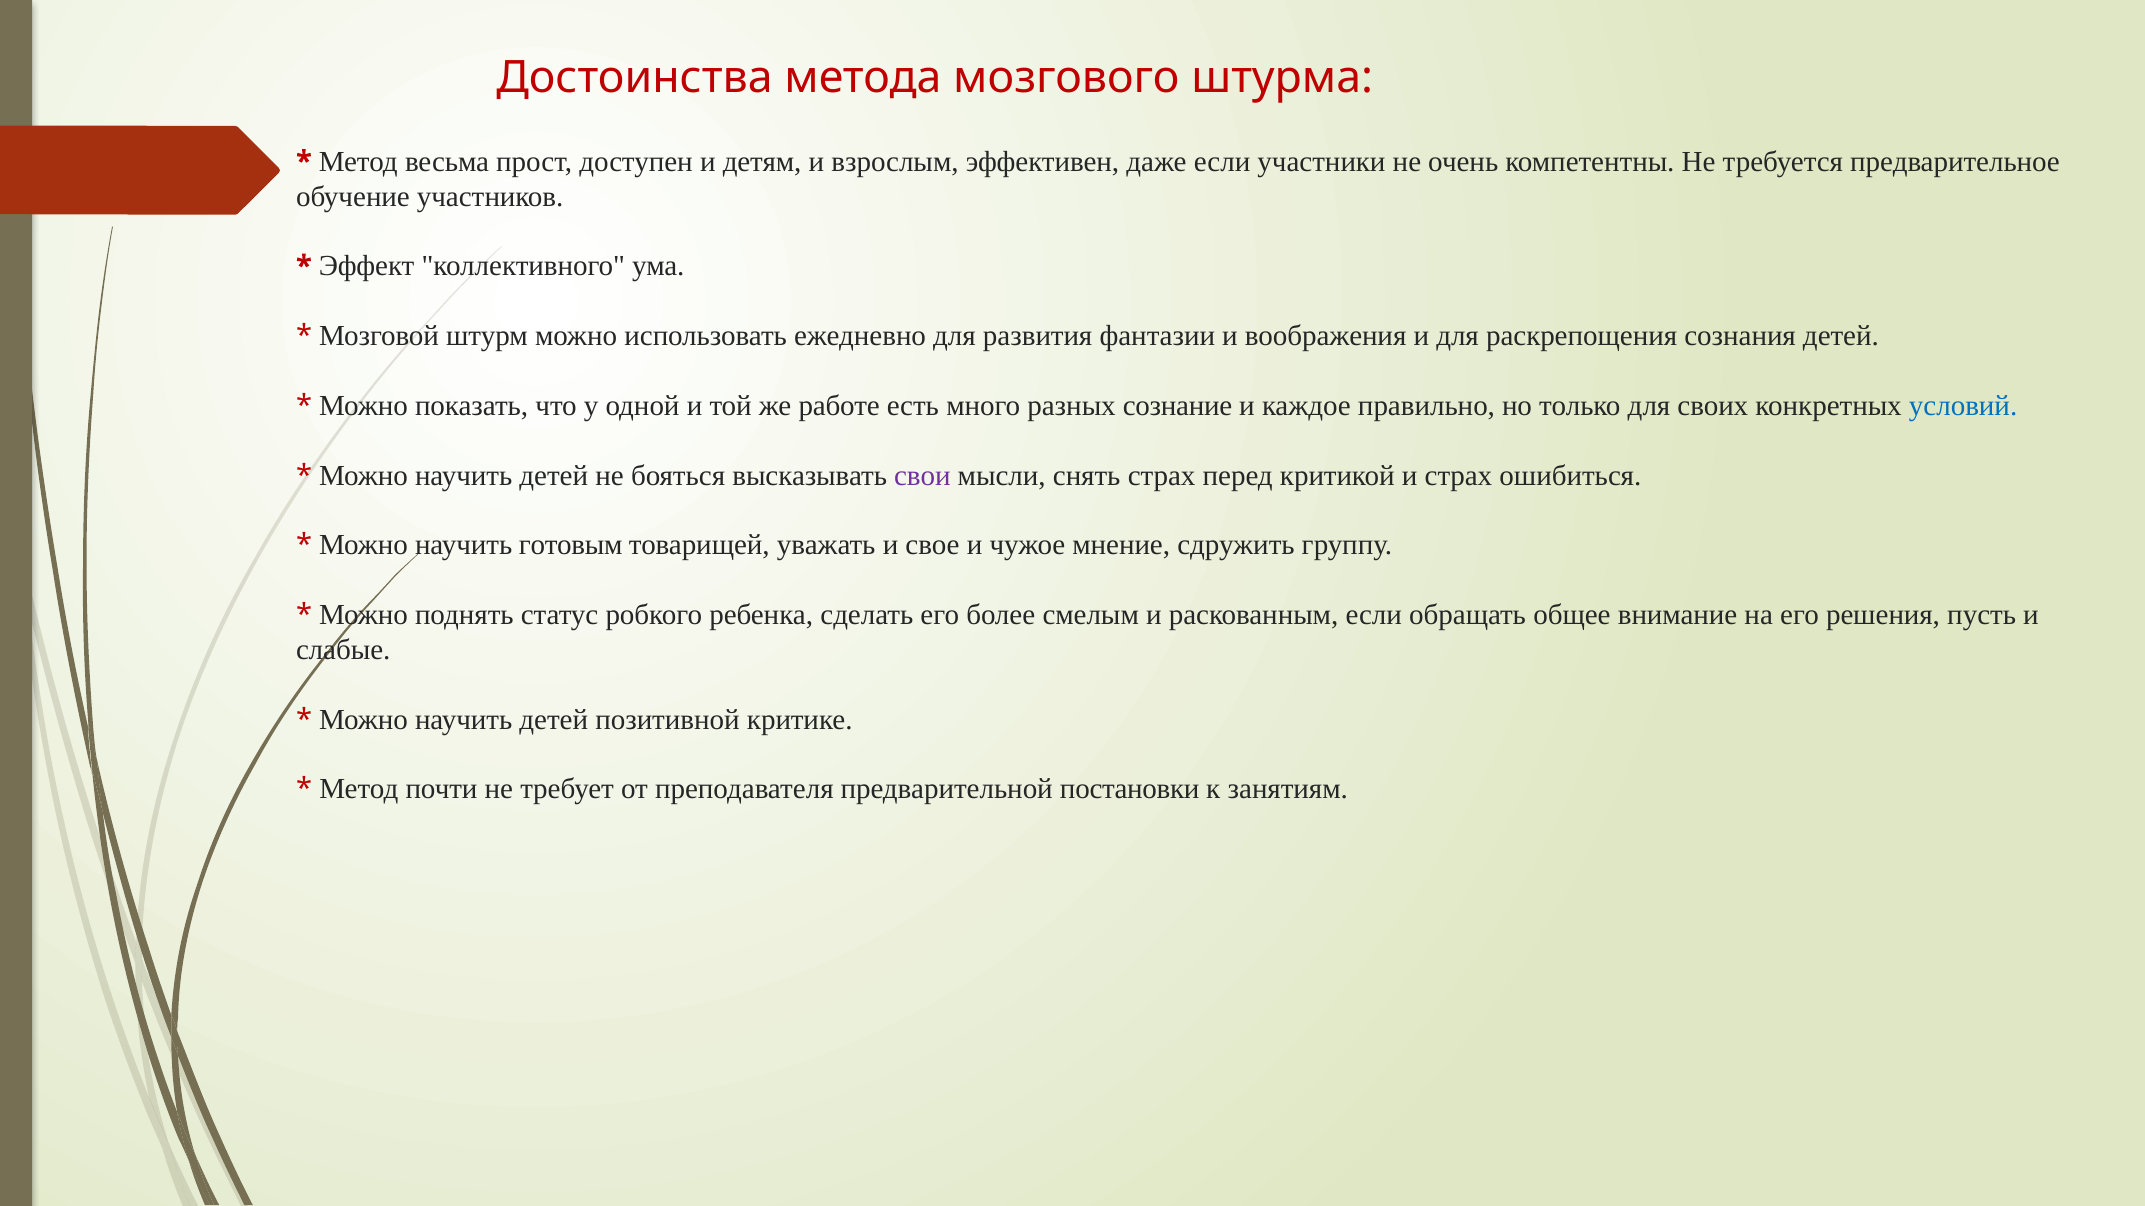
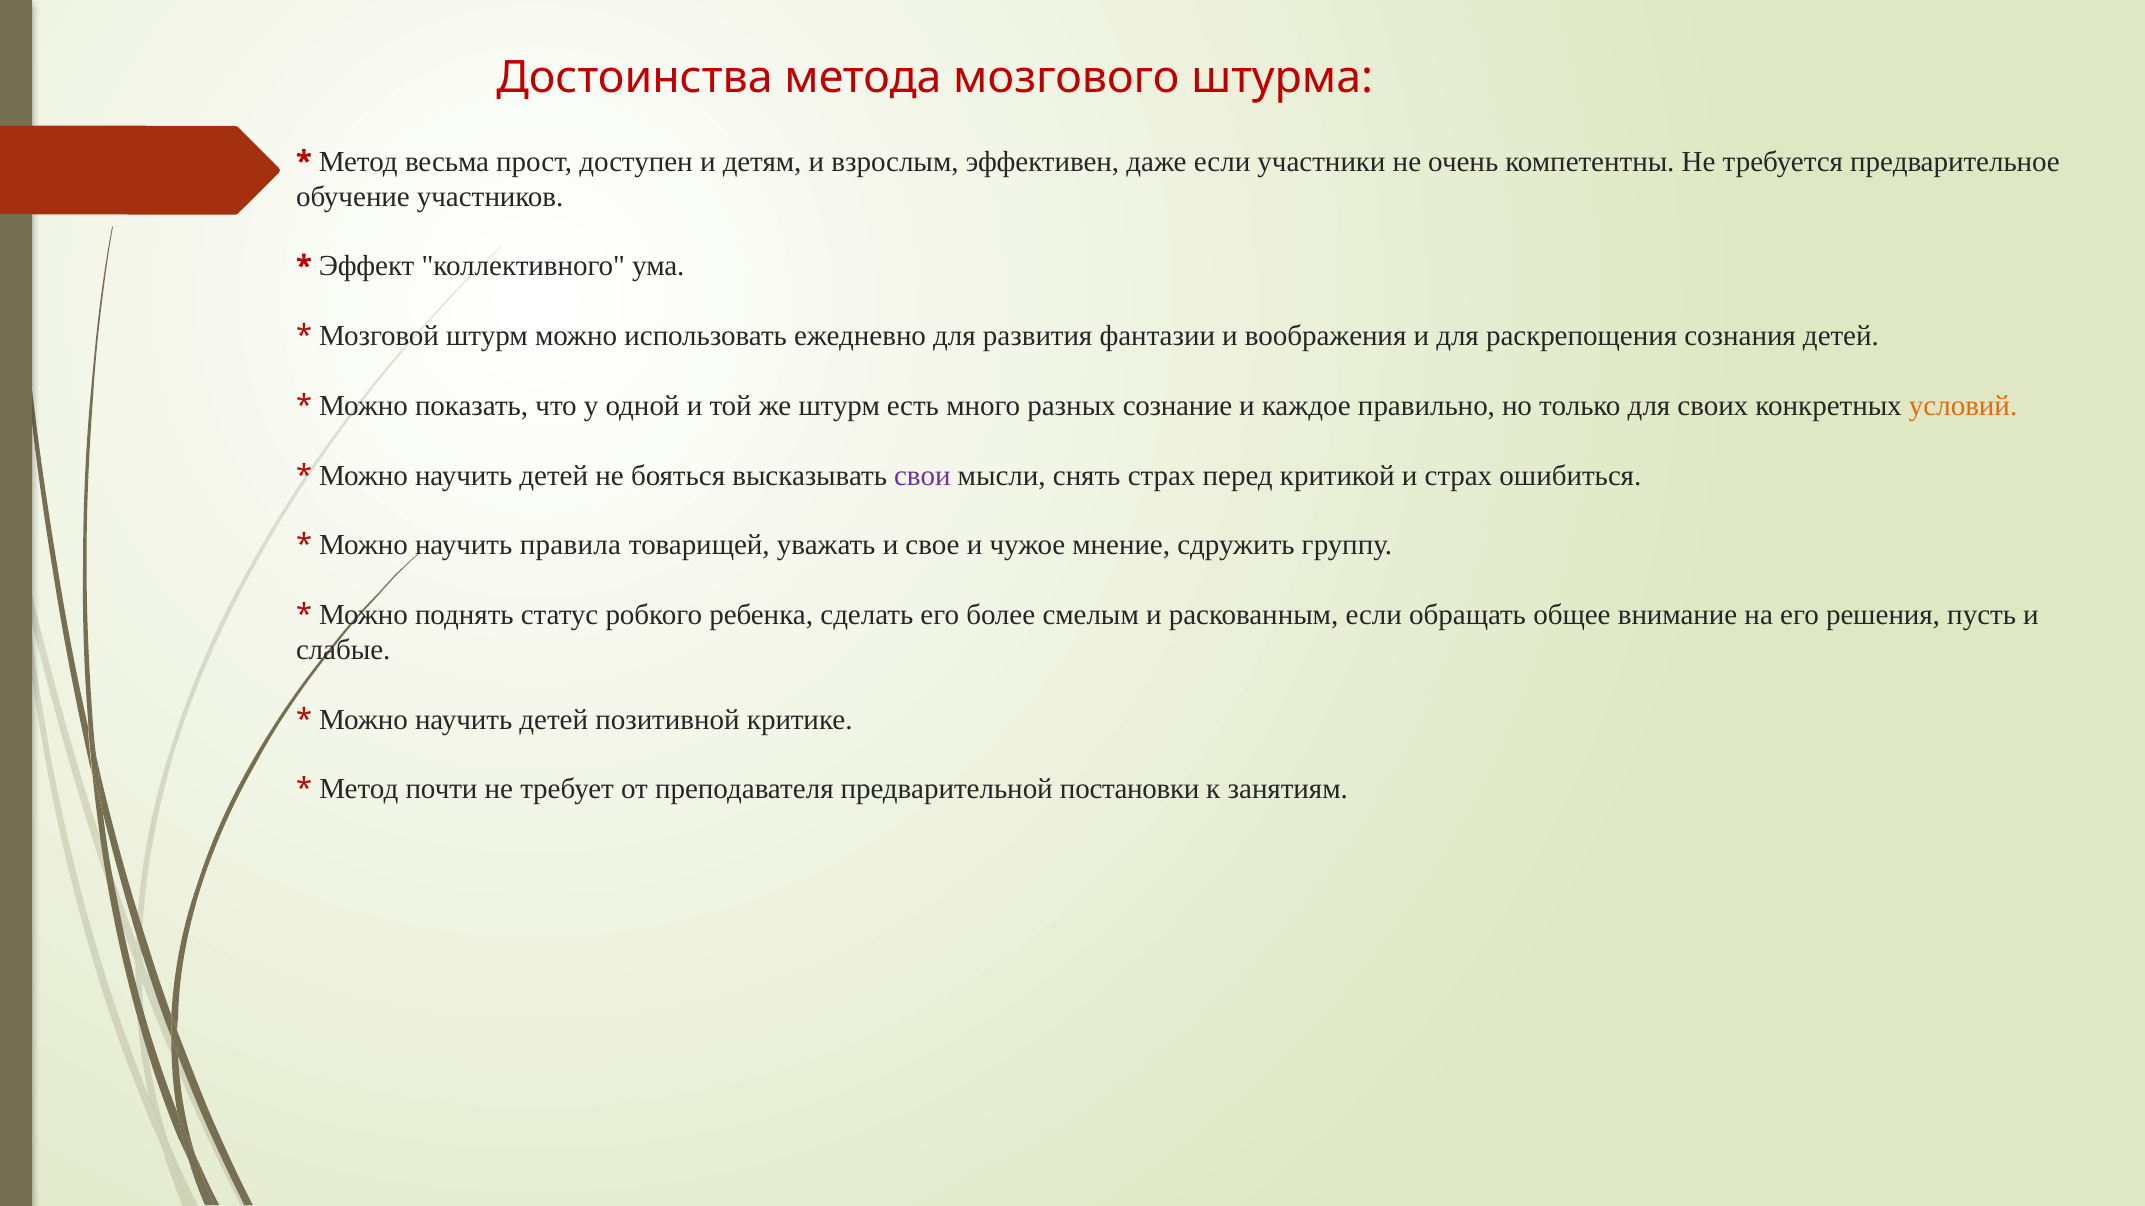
же работе: работе -> штурм
условий colour: blue -> orange
готовым: готовым -> правила
